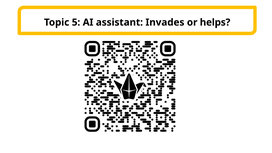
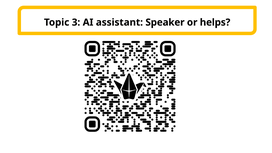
5: 5 -> 3
Invades: Invades -> Speaker
